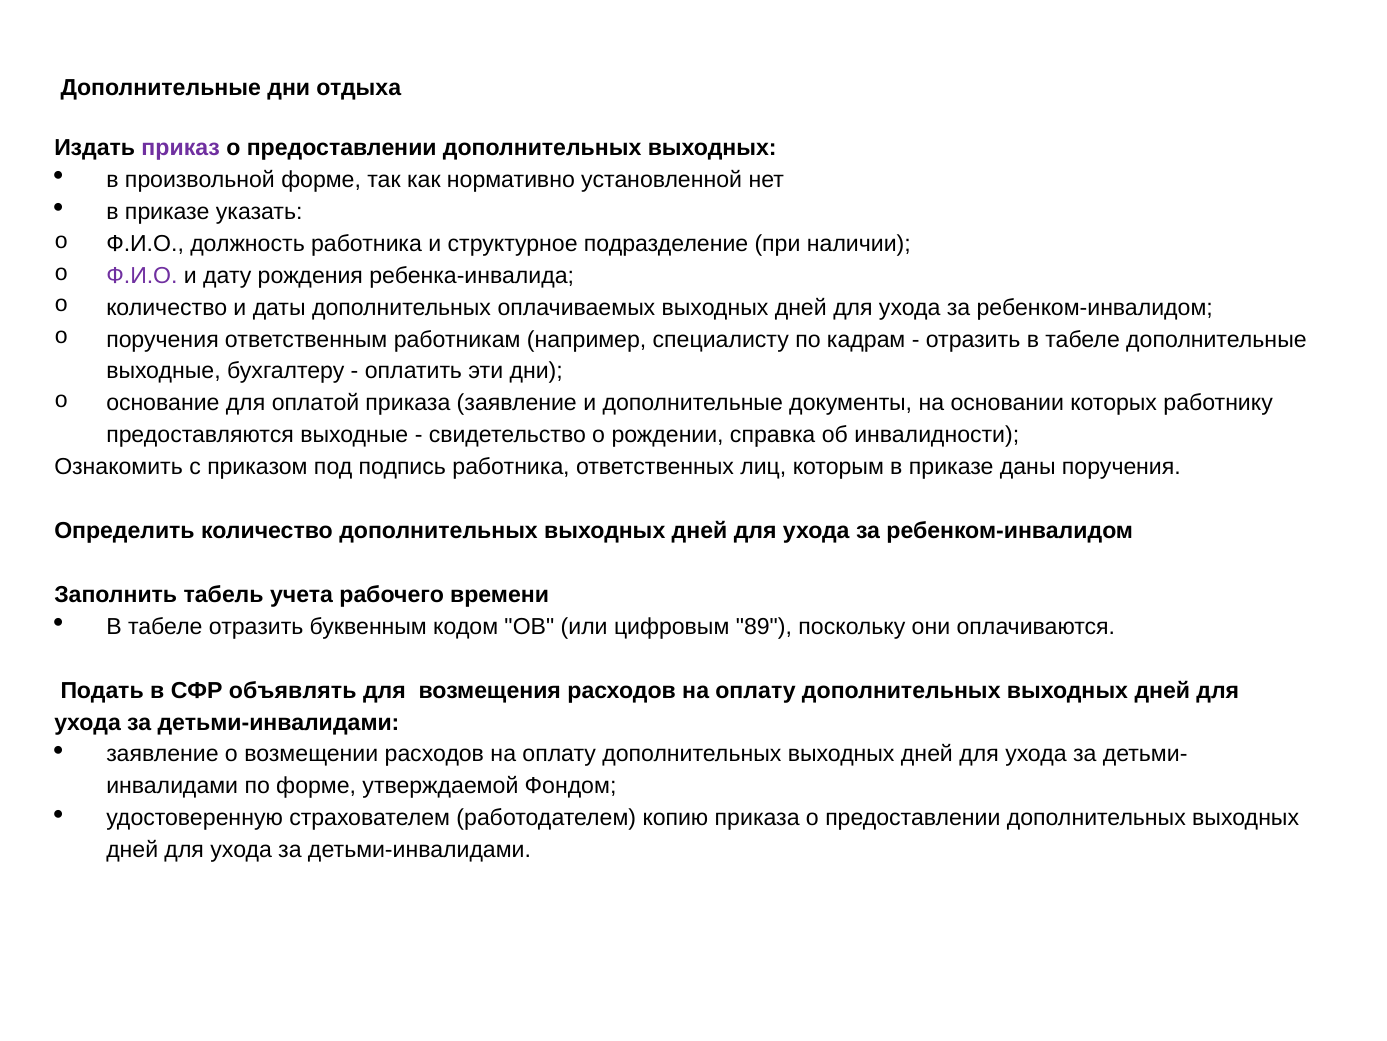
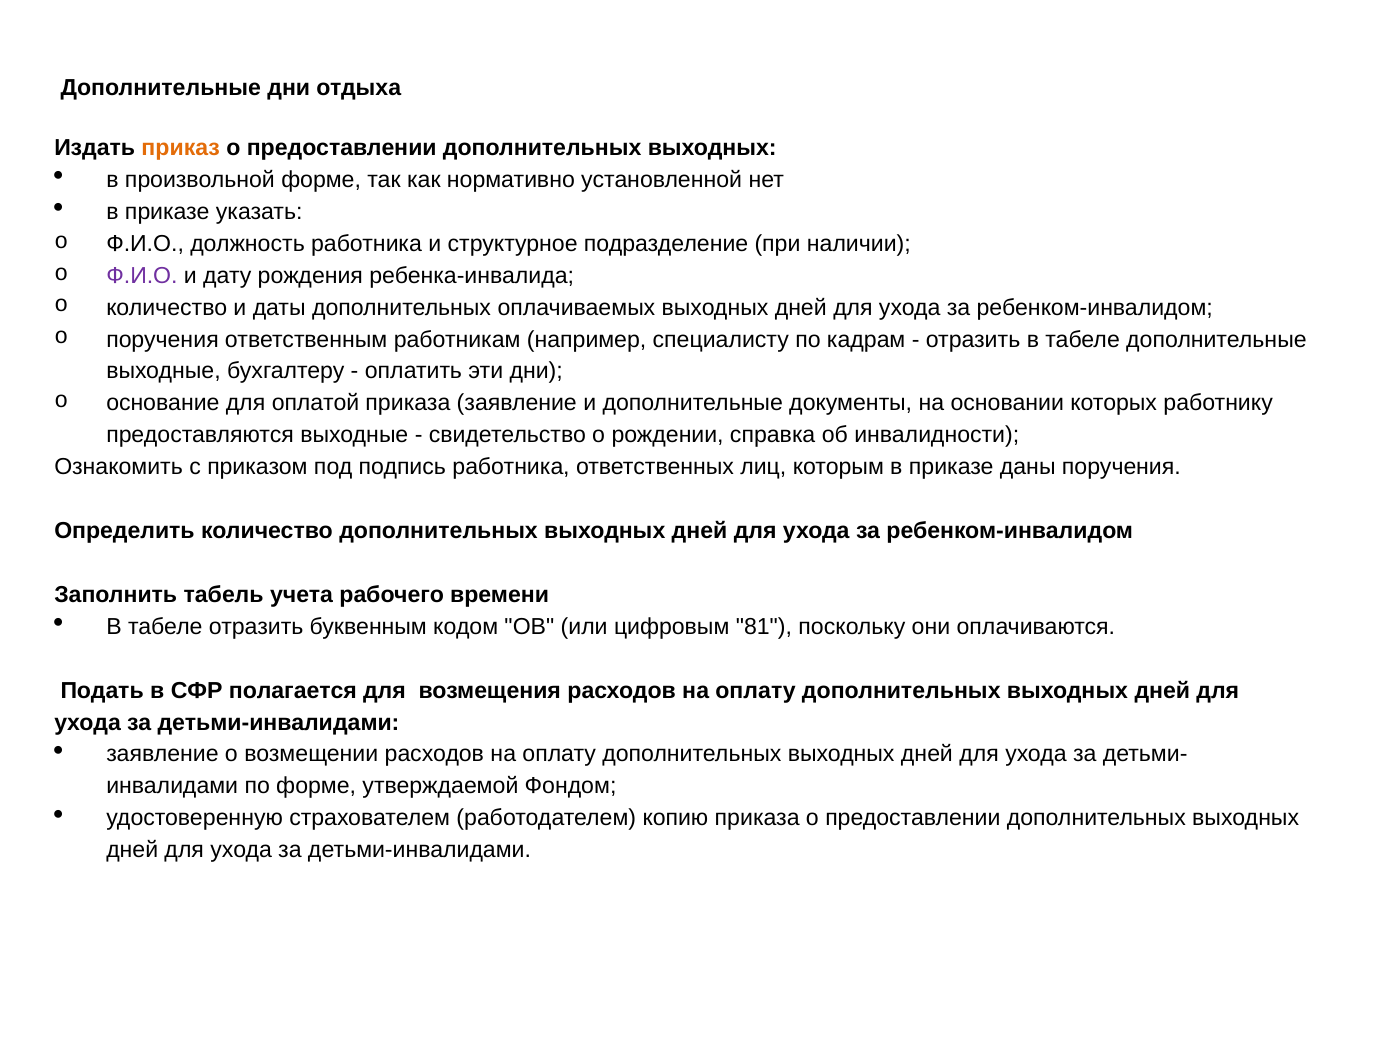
приказ colour: purple -> orange
89: 89 -> 81
объявлять: объявлять -> полагается
